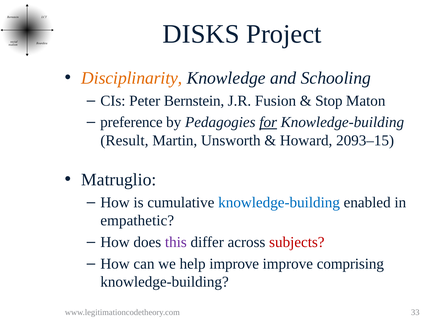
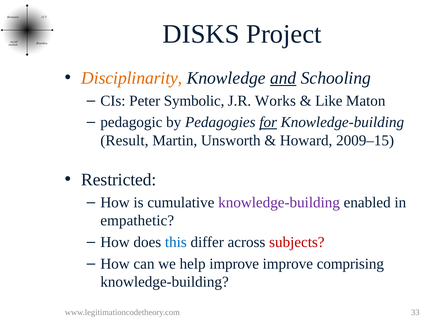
and underline: none -> present
Bernstein: Bernstein -> Symbolic
Fusion: Fusion -> Works
Stop: Stop -> Like
preference: preference -> pedagogic
2093–15: 2093–15 -> 2009–15
Matruglio: Matruglio -> Restricted
knowledge-building at (279, 202) colour: blue -> purple
this colour: purple -> blue
